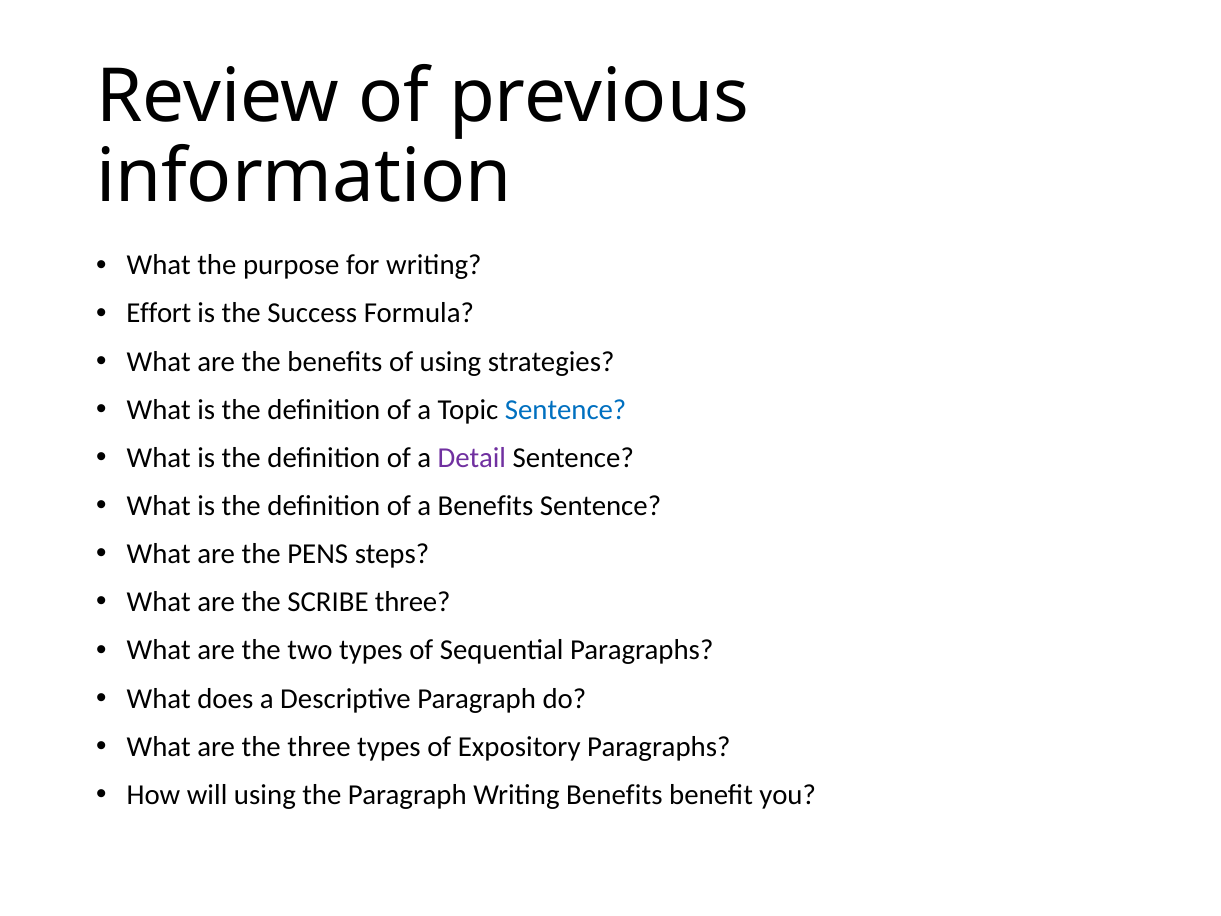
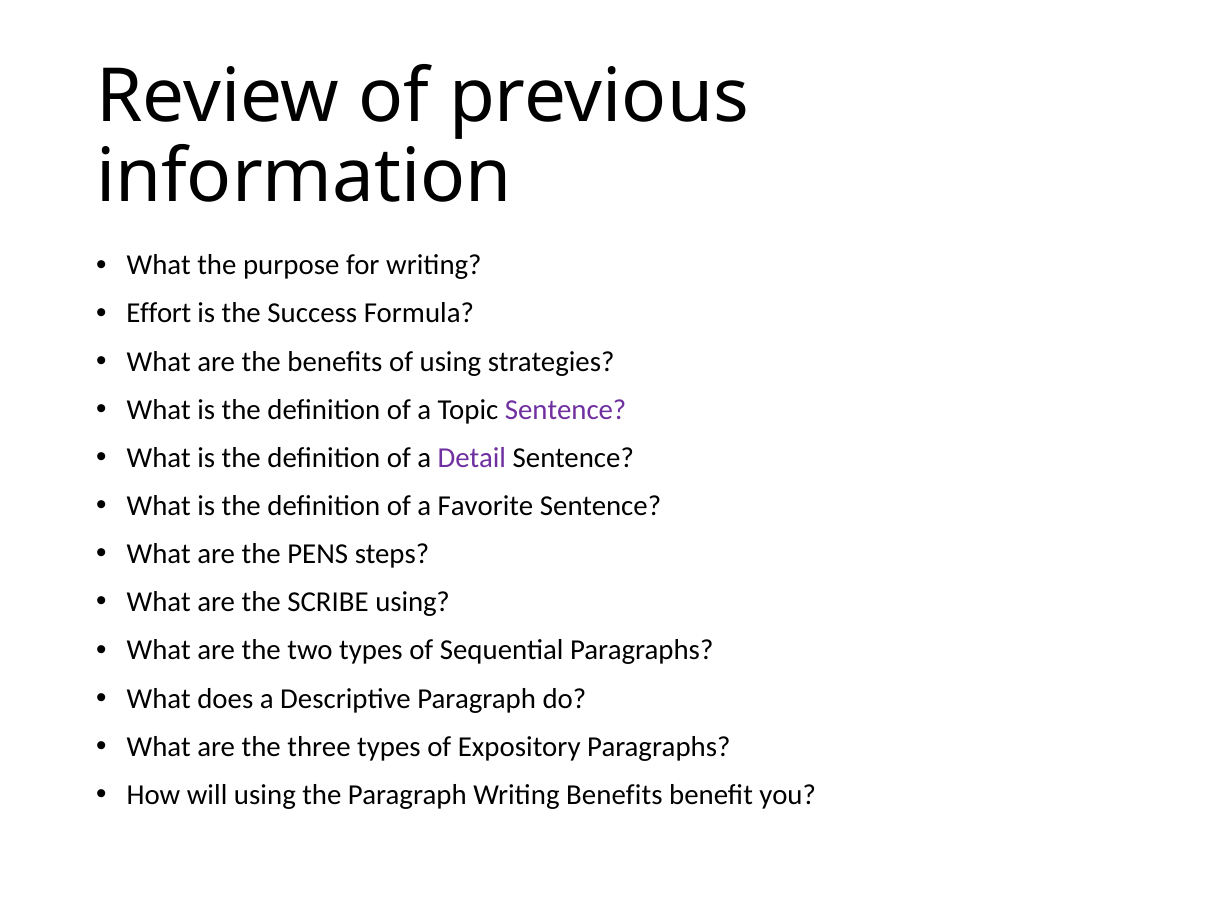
Sentence at (566, 410) colour: blue -> purple
a Benefits: Benefits -> Favorite
SCRIBE three: three -> using
